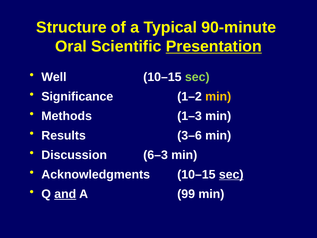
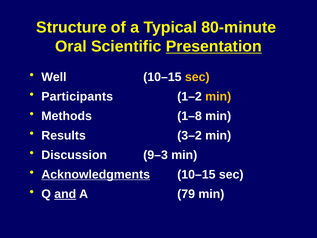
90-minute: 90-minute -> 80-minute
sec at (197, 77) colour: light green -> yellow
Significance: Significance -> Participants
1–3: 1–3 -> 1–8
3–6: 3–6 -> 3–2
6–3: 6–3 -> 9–3
Acknowledgments underline: none -> present
sec at (231, 174) underline: present -> none
99: 99 -> 79
